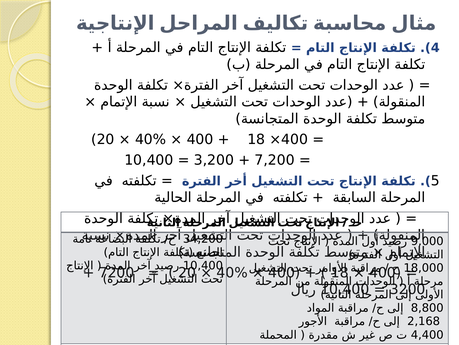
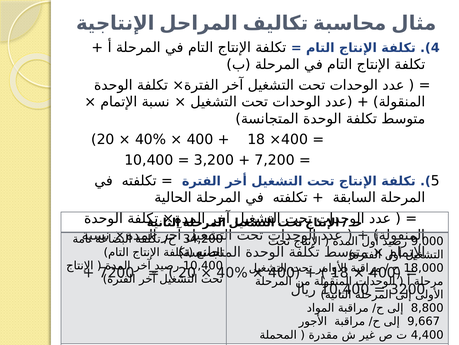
2,168: 2,168 -> 9,667
